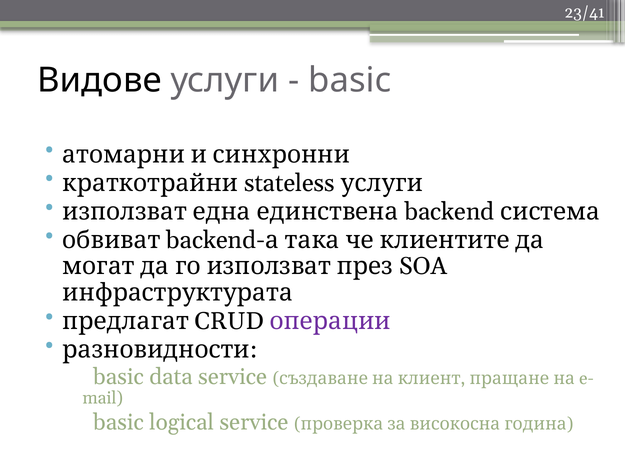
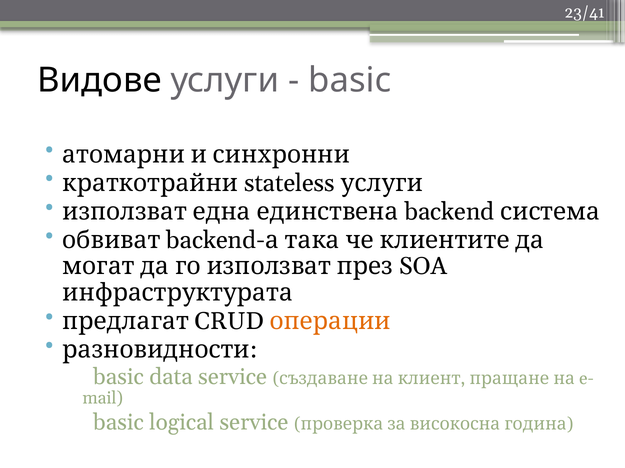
операции colour: purple -> orange
